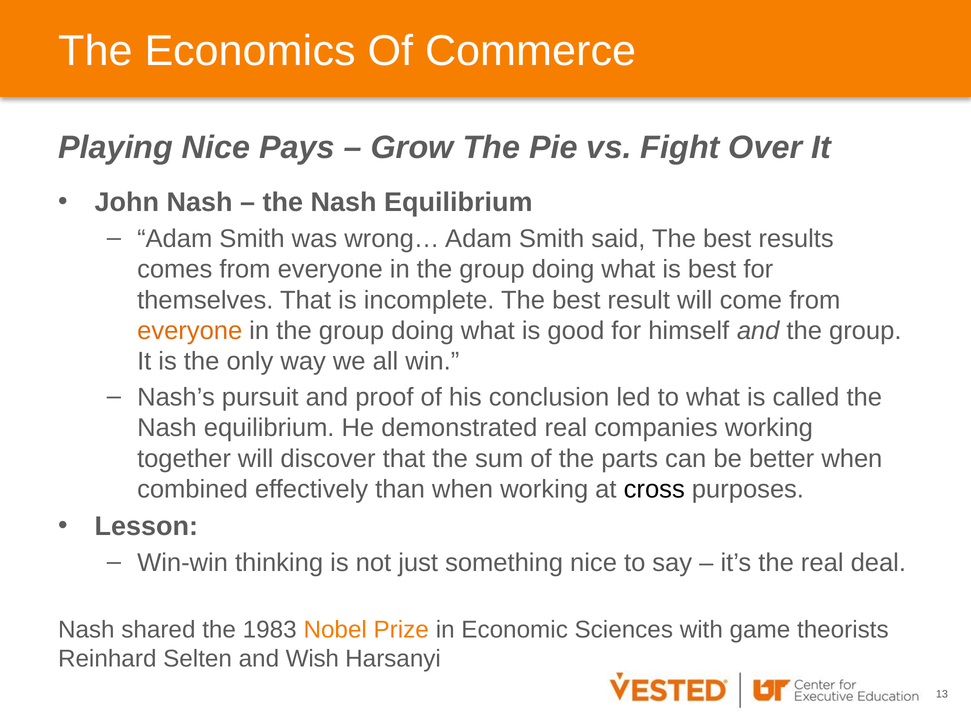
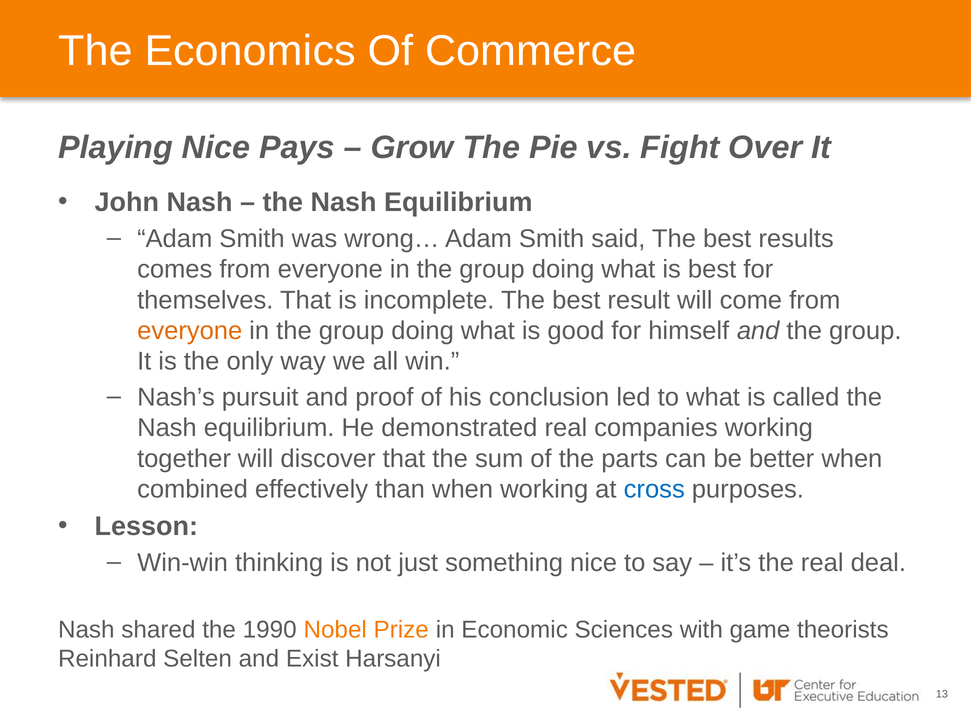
cross colour: black -> blue
1983: 1983 -> 1990
Wish: Wish -> Exist
